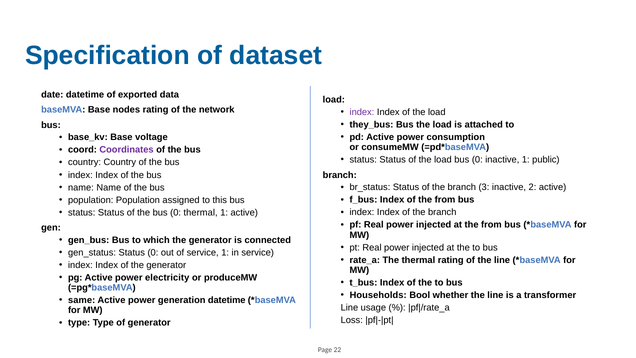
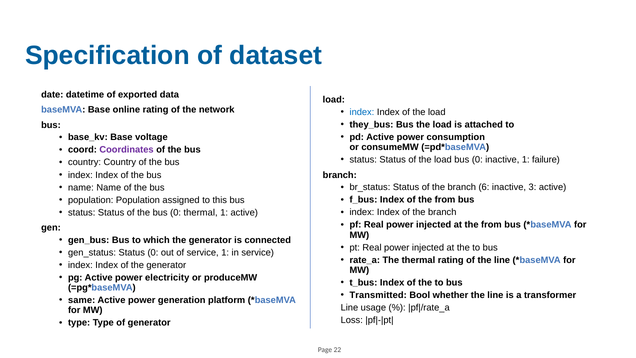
nodes: nodes -> online
index at (362, 112) colour: purple -> blue
public: public -> failure
3: 3 -> 6
2: 2 -> 3
Households: Households -> Transmitted
generation datetime: datetime -> platform
